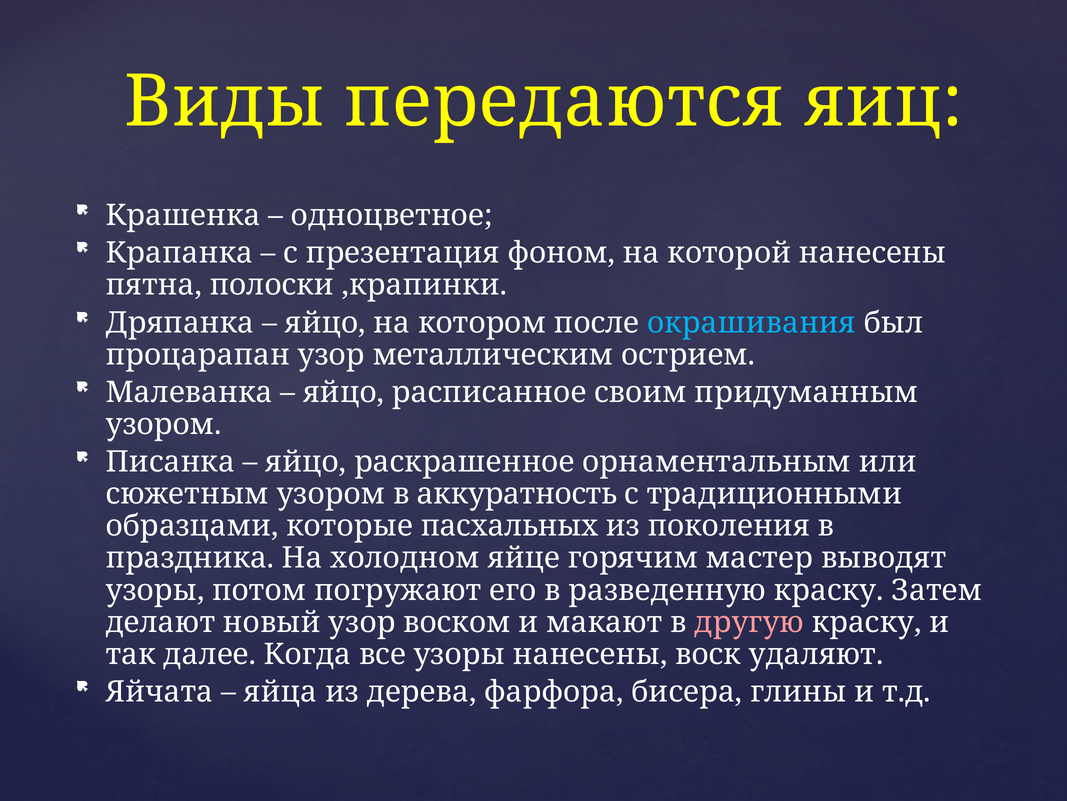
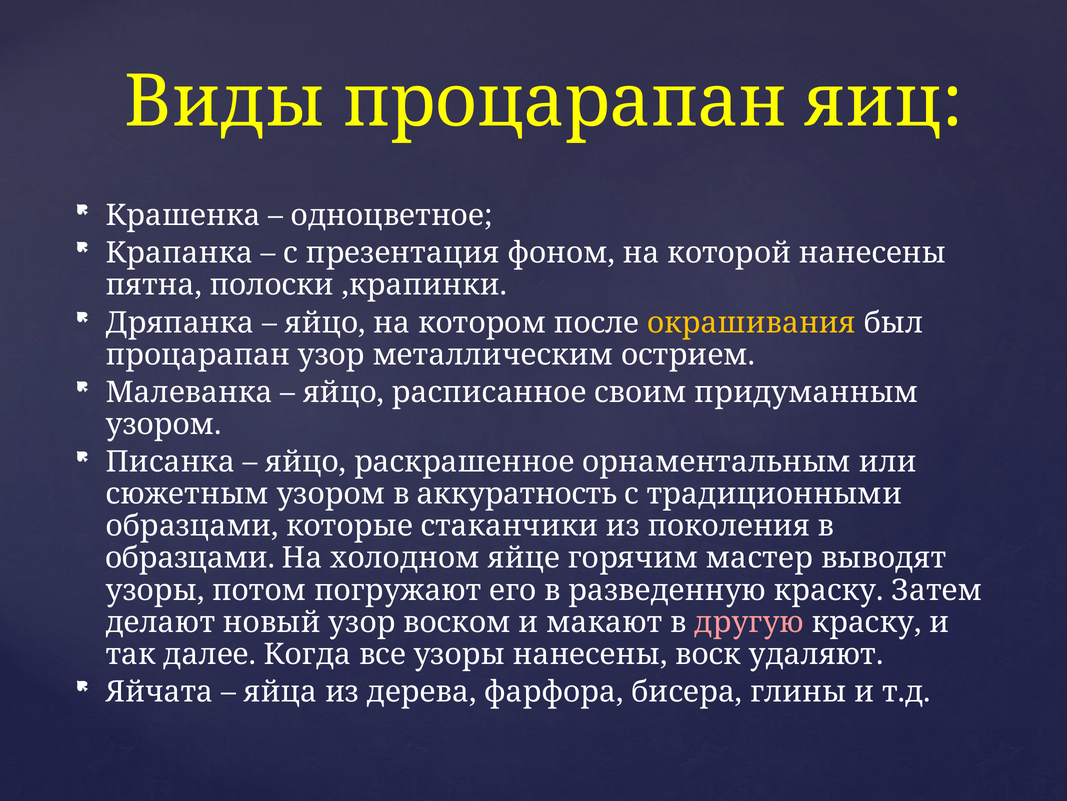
Виды передаются: передаются -> процарапан
окрашивания colour: light blue -> yellow
пасхальных: пасхальных -> стаканчики
праздника at (190, 558): праздника -> образцами
